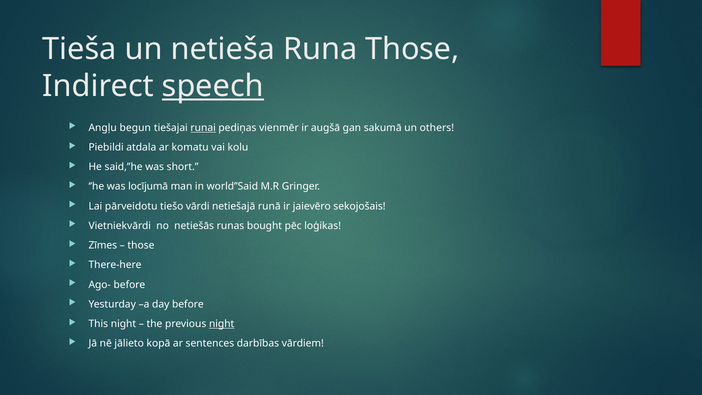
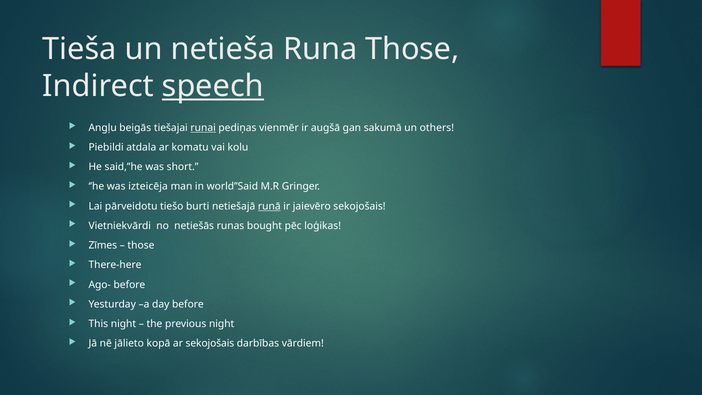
begun: begun -> beigās
locījumā: locījumā -> izteicēja
vārdi: vārdi -> burti
runā underline: none -> present
night at (222, 324) underline: present -> none
ar sentences: sentences -> sekojošais
